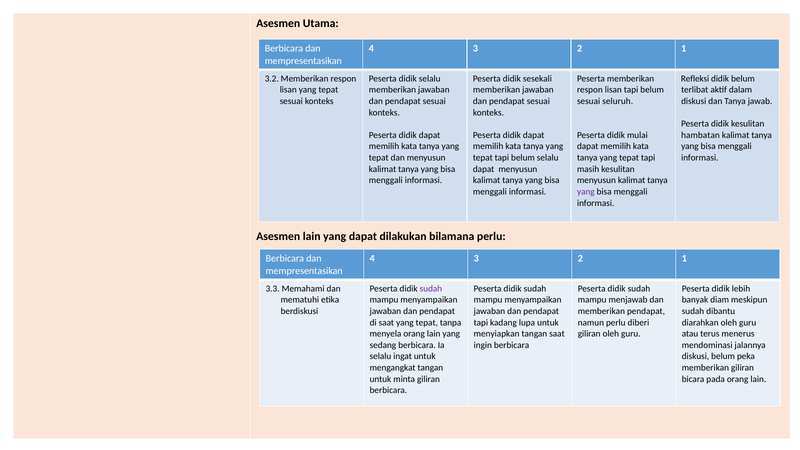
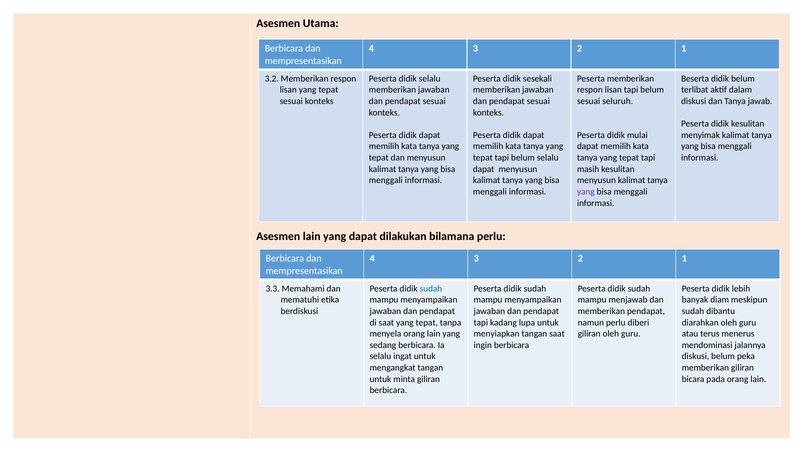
Refleksi: Refleksi -> Beserta
hambatan: hambatan -> menyimak
sudah at (431, 289) colour: purple -> blue
